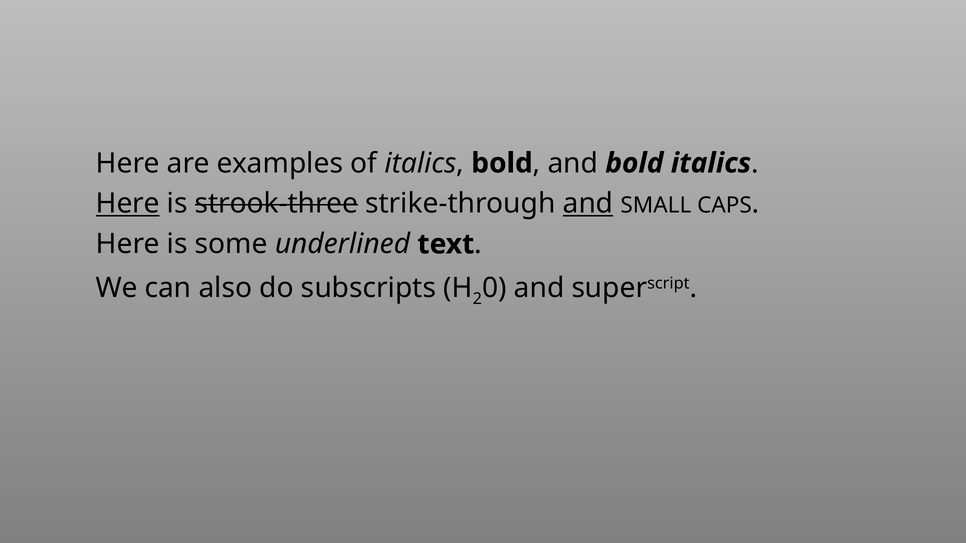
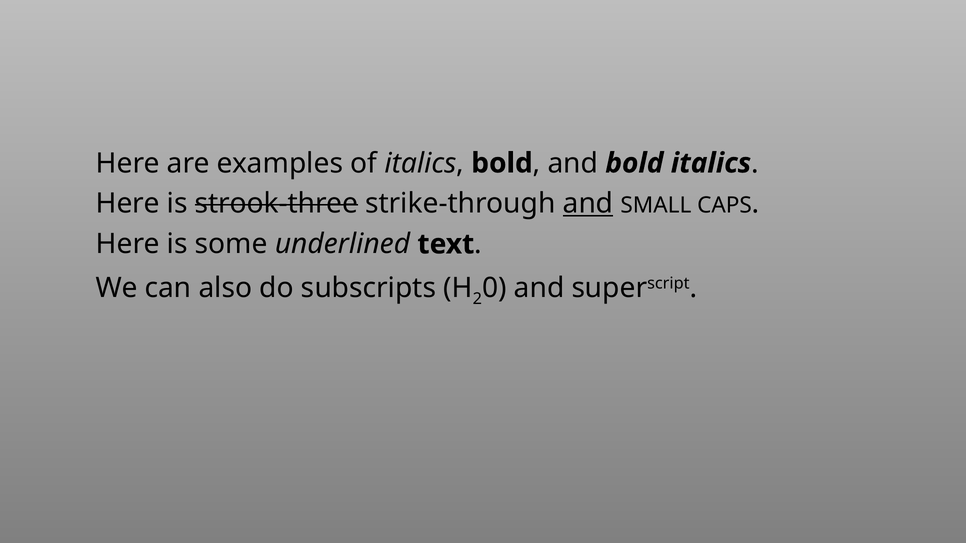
Here at (128, 204) underline: present -> none
